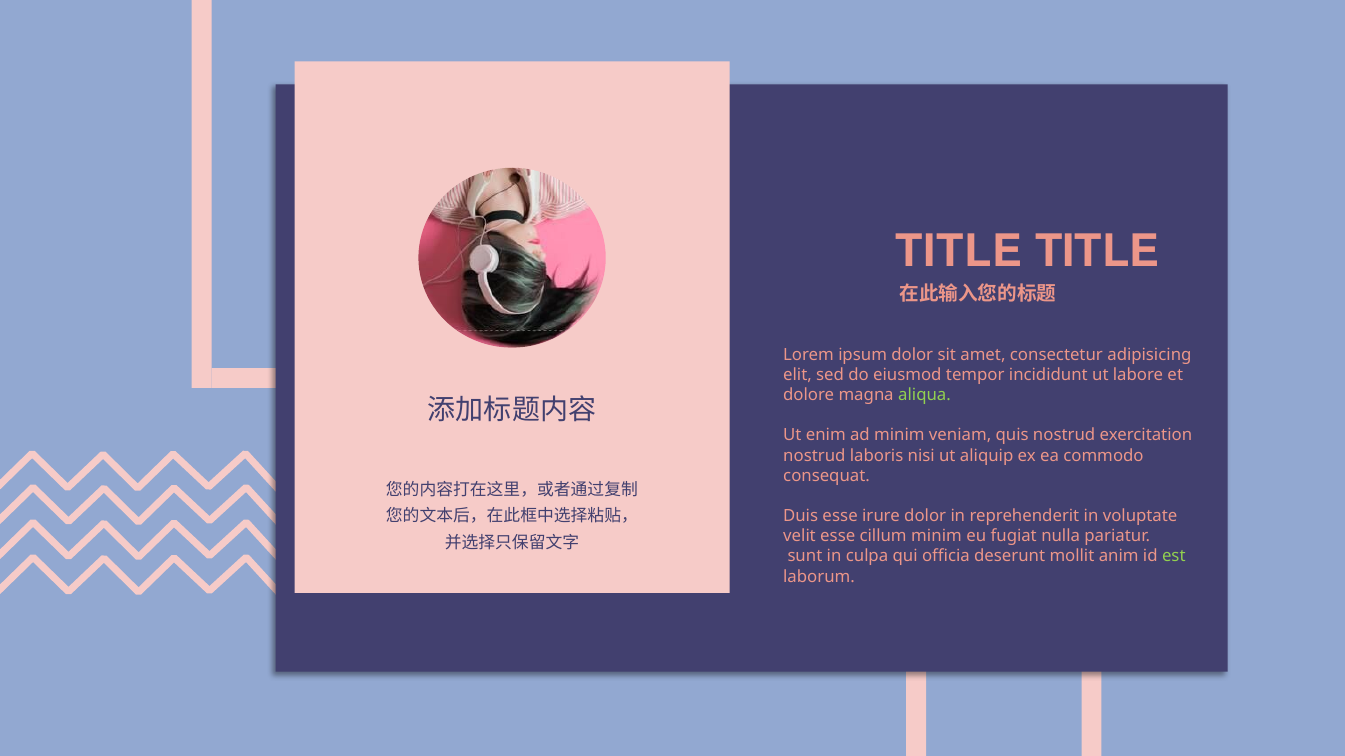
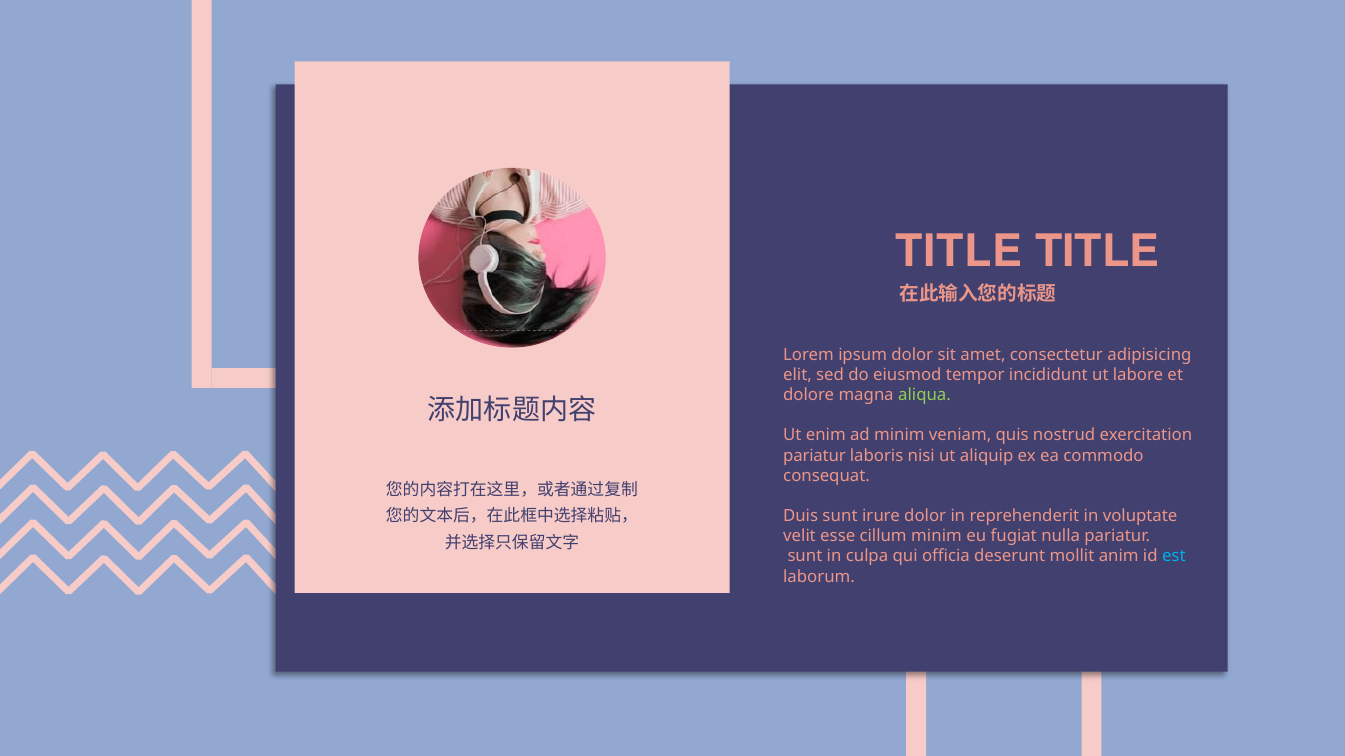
nostrud at (814, 456): nostrud -> pariatur
Duis esse: esse -> sunt
est colour: light green -> light blue
